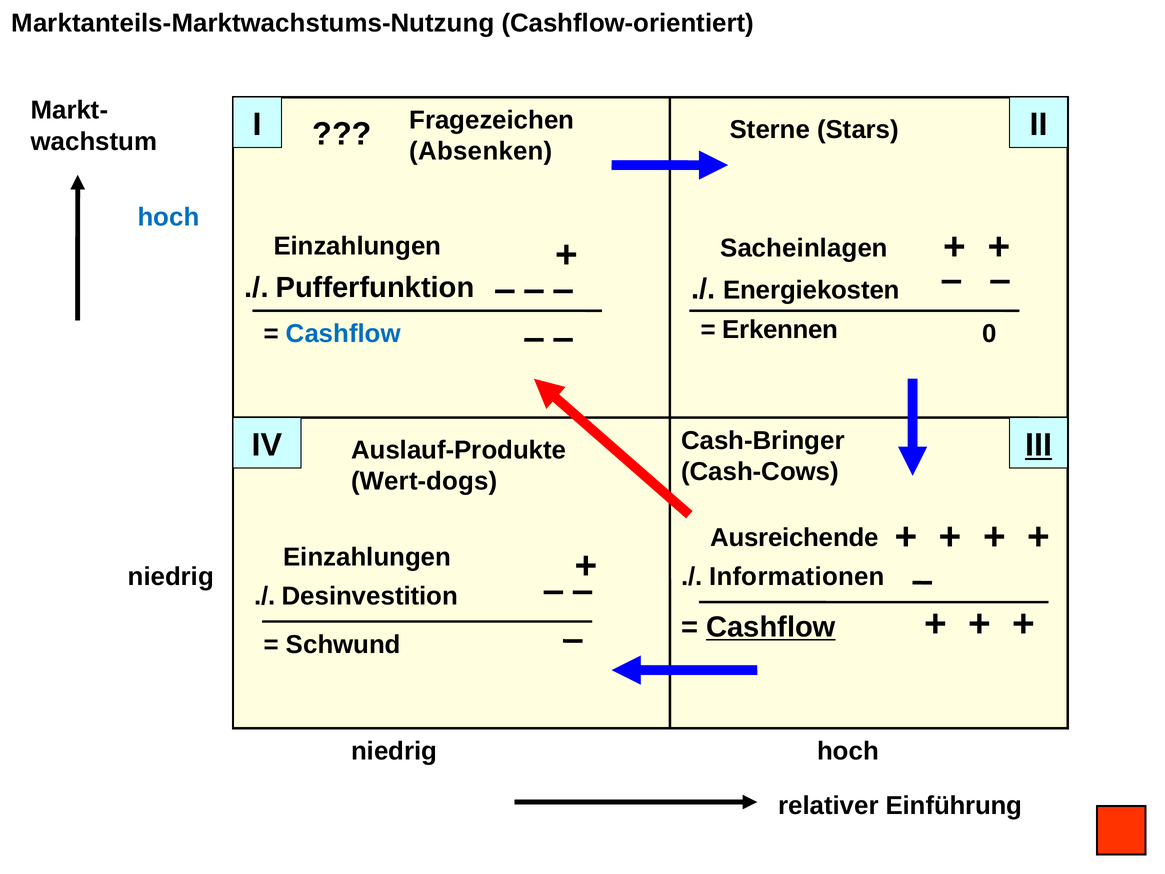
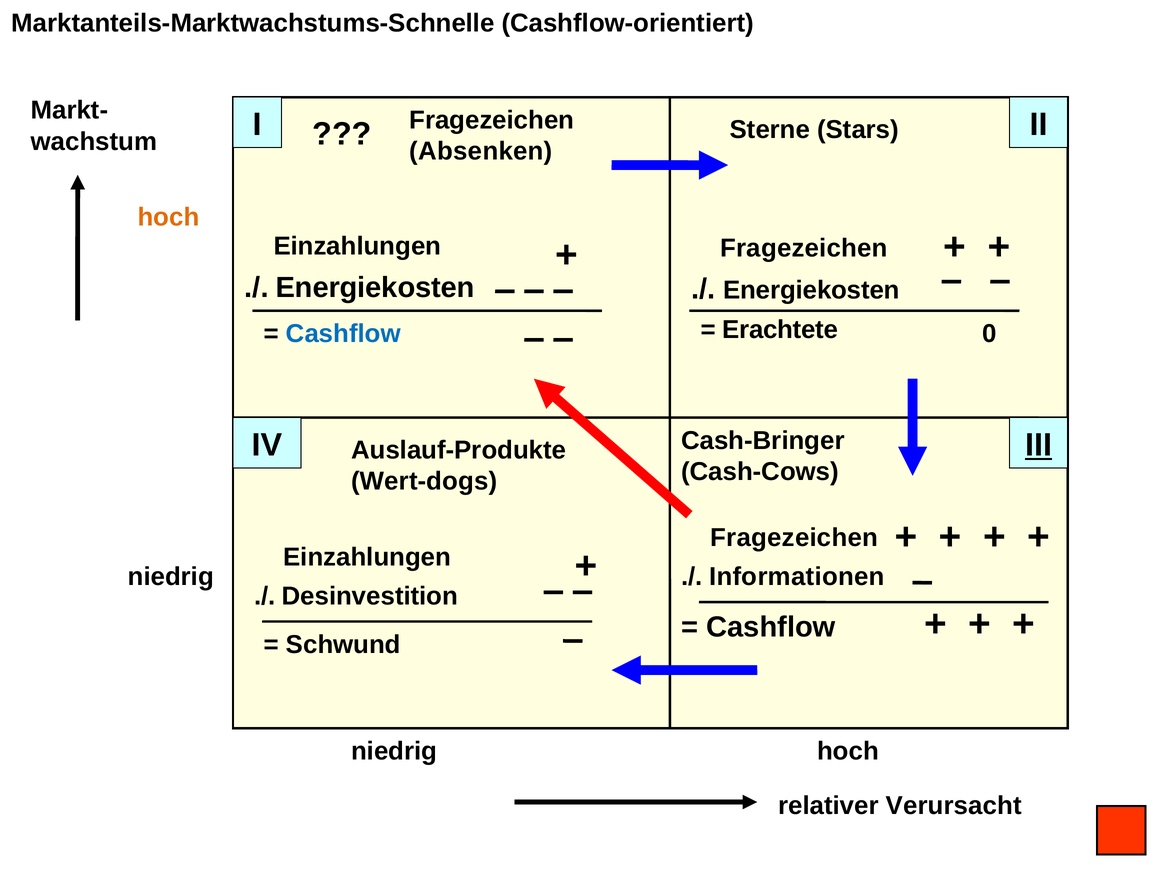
Marktanteils-Marktwachstums-Nutzung: Marktanteils-Marktwachstums-Nutzung -> Marktanteils-Marktwachstums-Schnelle
hoch at (169, 217) colour: blue -> orange
Sacheinlagen at (804, 248): Sacheinlagen -> Fragezeichen
Pufferfunktion at (375, 287): Pufferfunktion -> Energiekosten
Erkennen: Erkennen -> Erachtete
Ausreichende at (794, 538): Ausreichende -> Fragezeichen
Cashflow at (771, 627) underline: present -> none
Einführung: Einführung -> Verursacht
